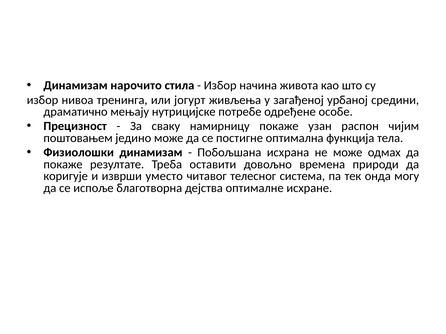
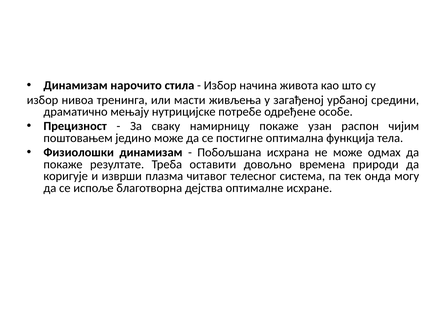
јогурт: јогурт -> масти
уместо: уместо -> плазма
